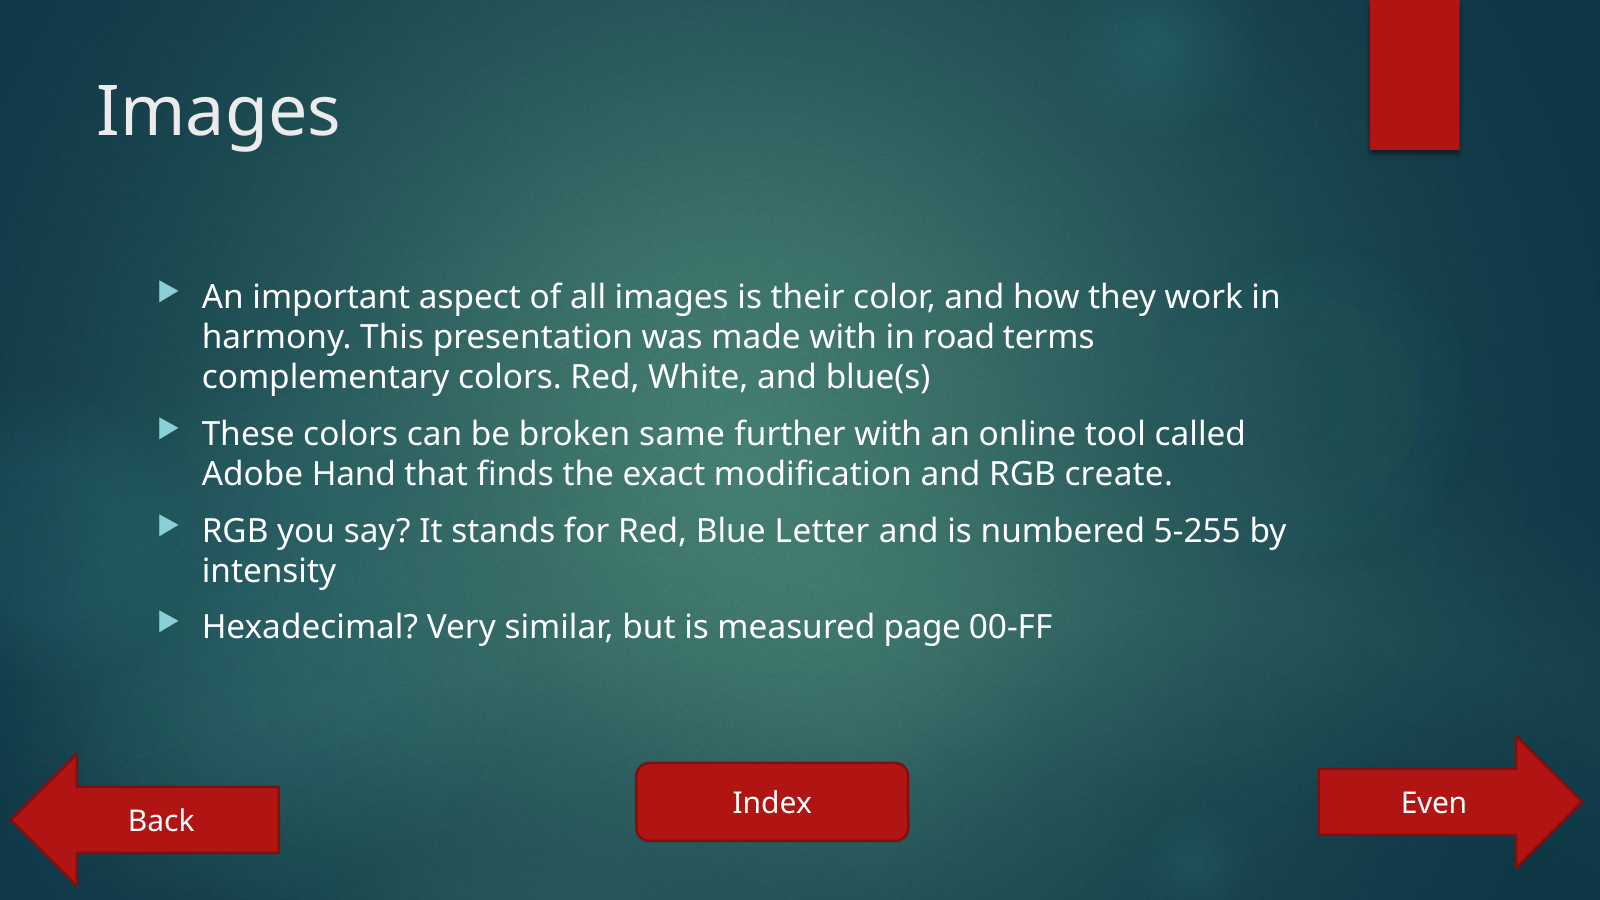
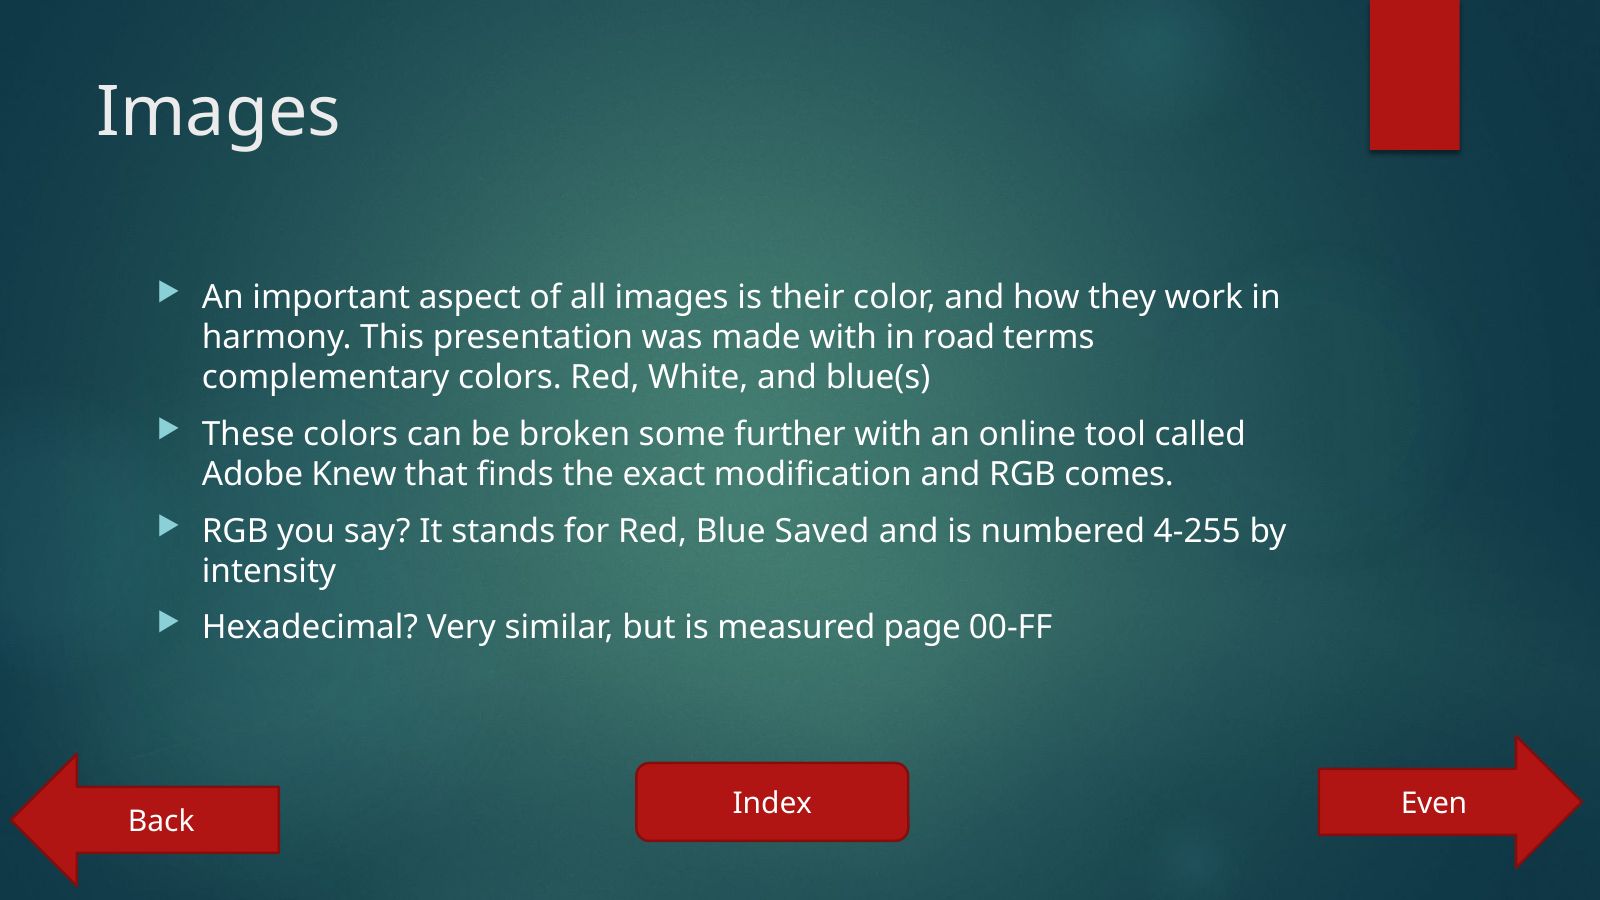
same: same -> some
Hand: Hand -> Knew
create: create -> comes
Letter: Letter -> Saved
5-255: 5-255 -> 4-255
